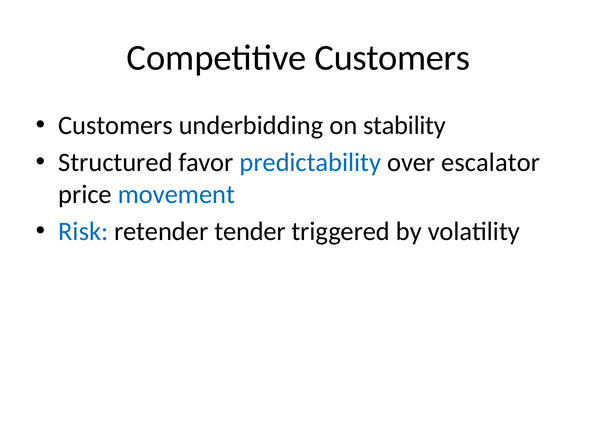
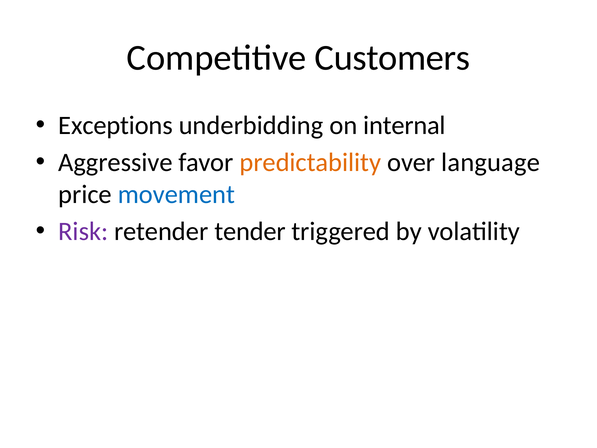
Customers at (115, 125): Customers -> Exceptions
stability: stability -> internal
Structured: Structured -> Aggressive
predictability colour: blue -> orange
escalator: escalator -> language
Risk colour: blue -> purple
